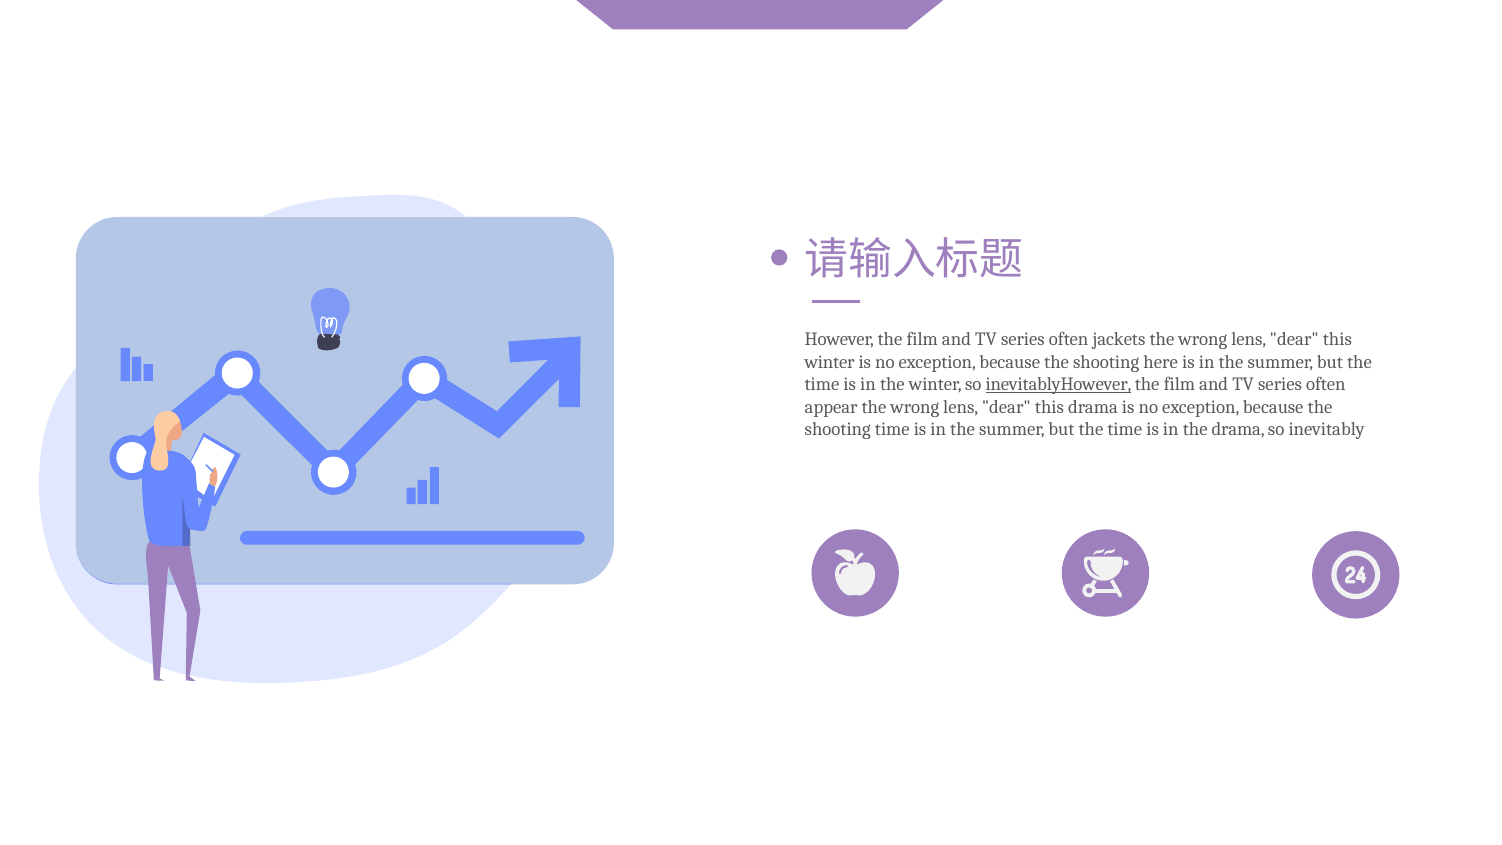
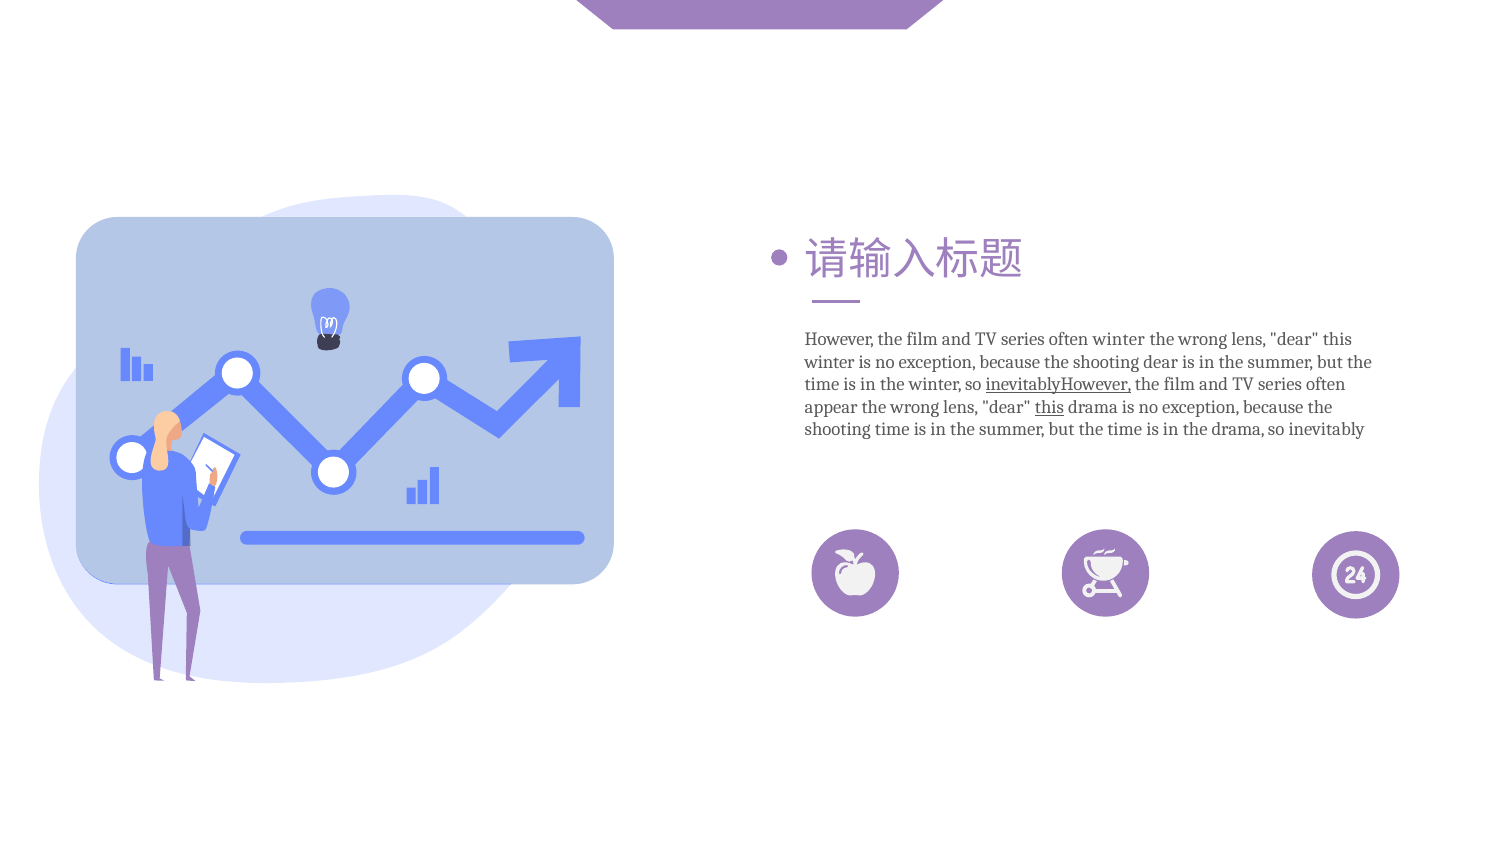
often jackets: jackets -> winter
shooting here: here -> dear
this at (1049, 407) underline: none -> present
